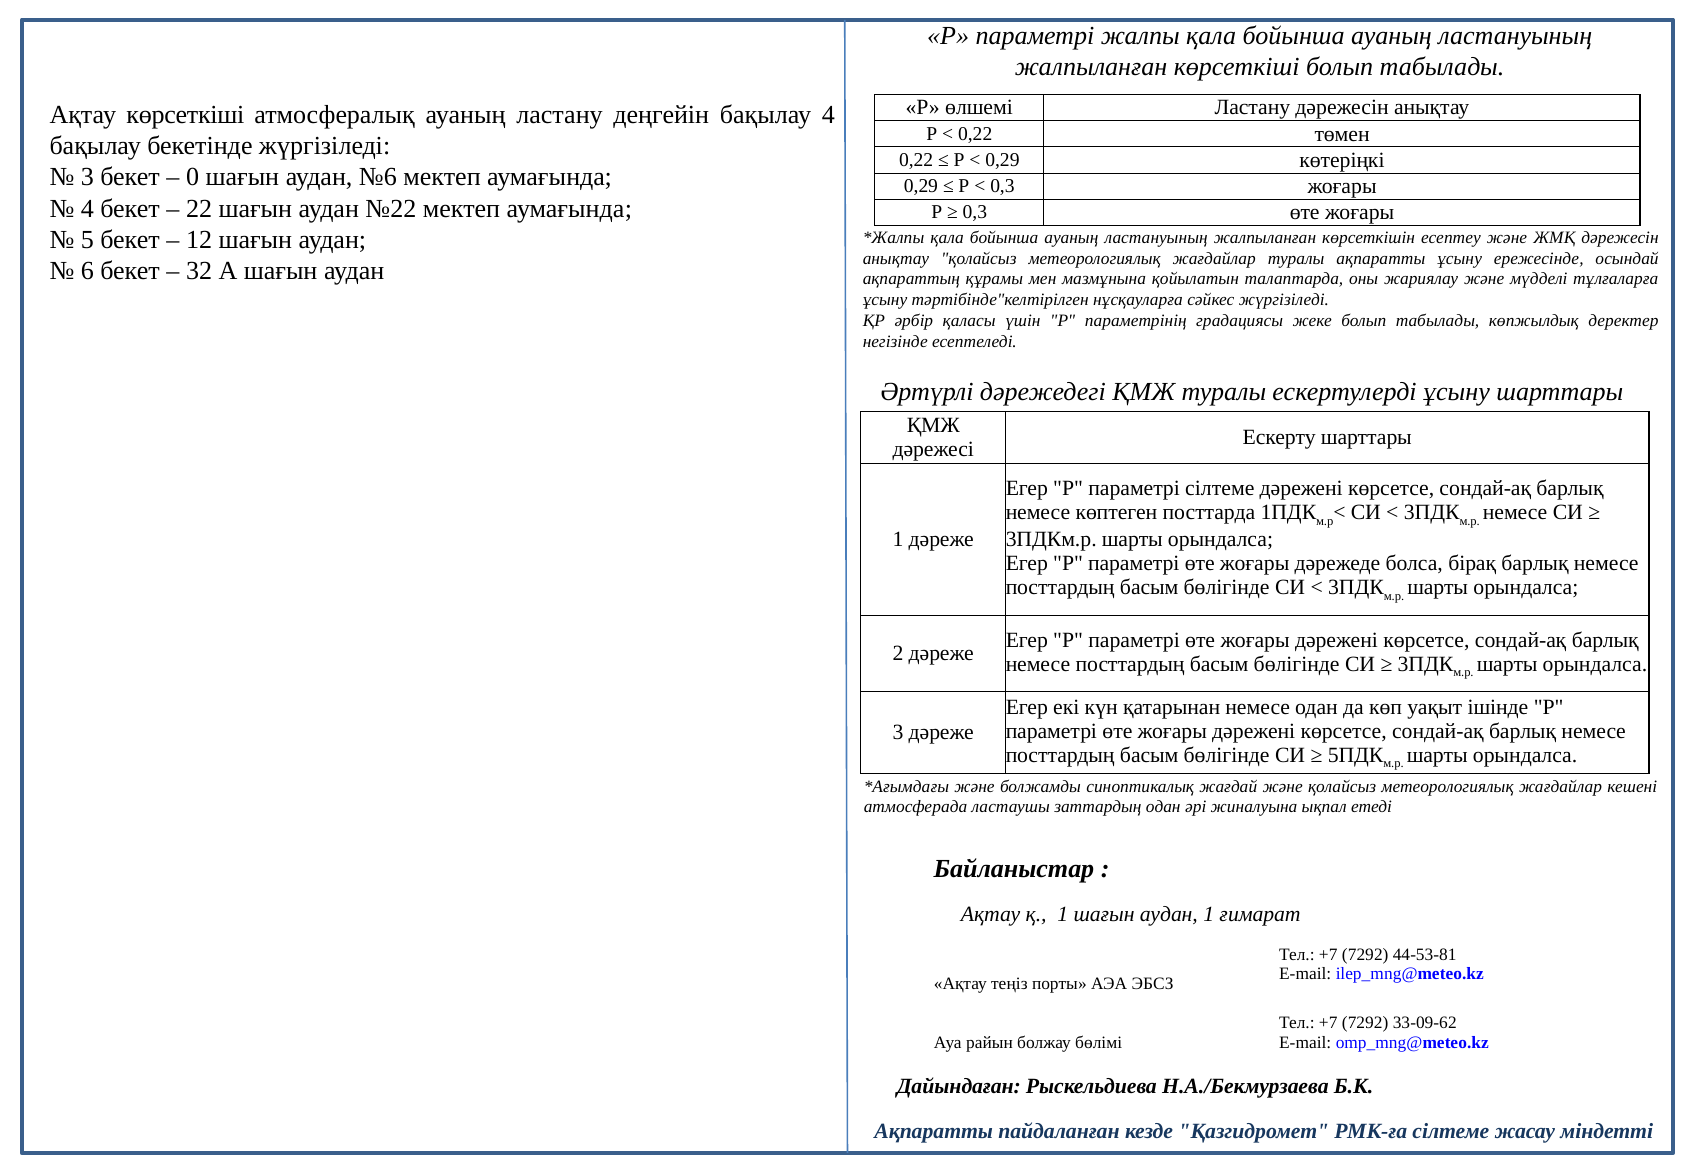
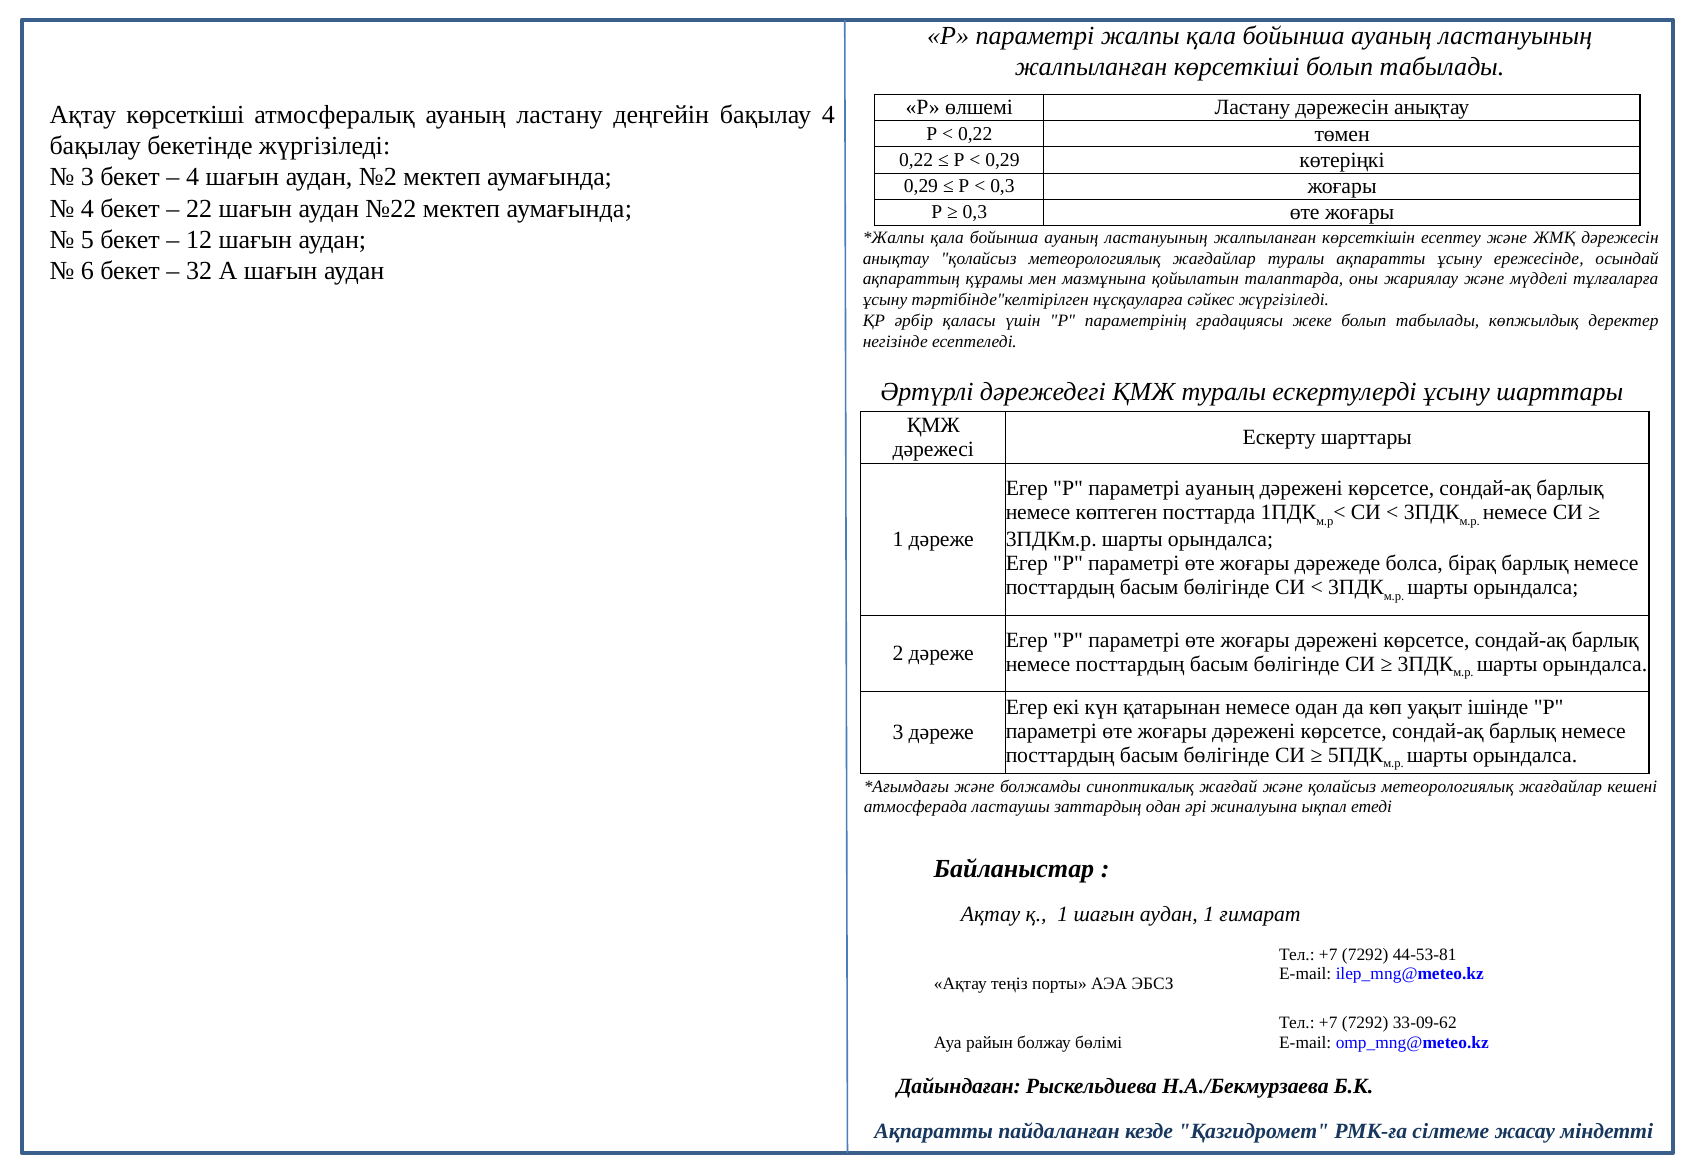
0 at (193, 177): 0 -> 4
№6: №6 -> №2
параметрі сілтеме: сілтеме -> ауаның
